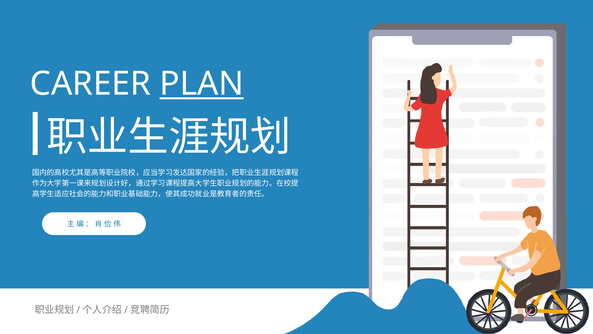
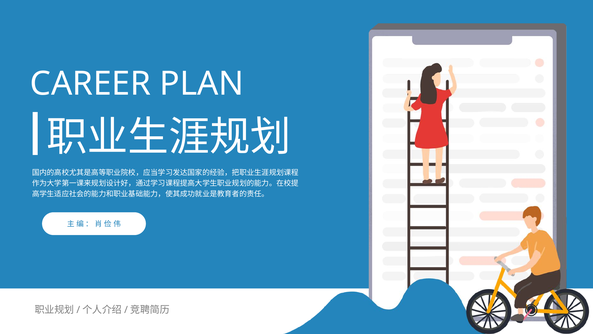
PLAN underline: present -> none
